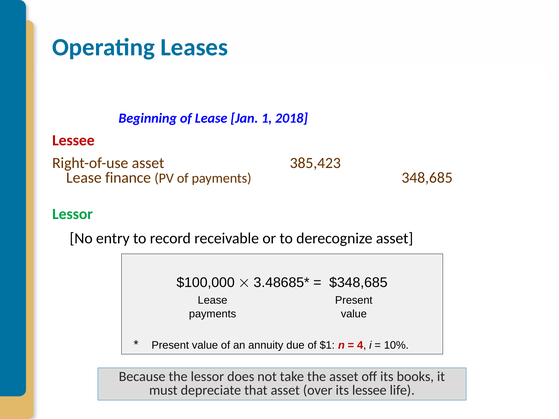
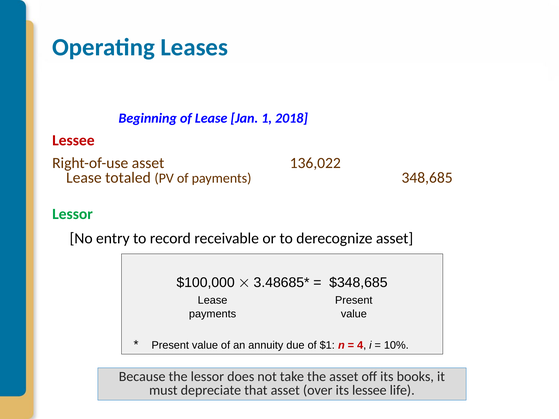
385,423: 385,423 -> 136,022
finance: finance -> totaled
